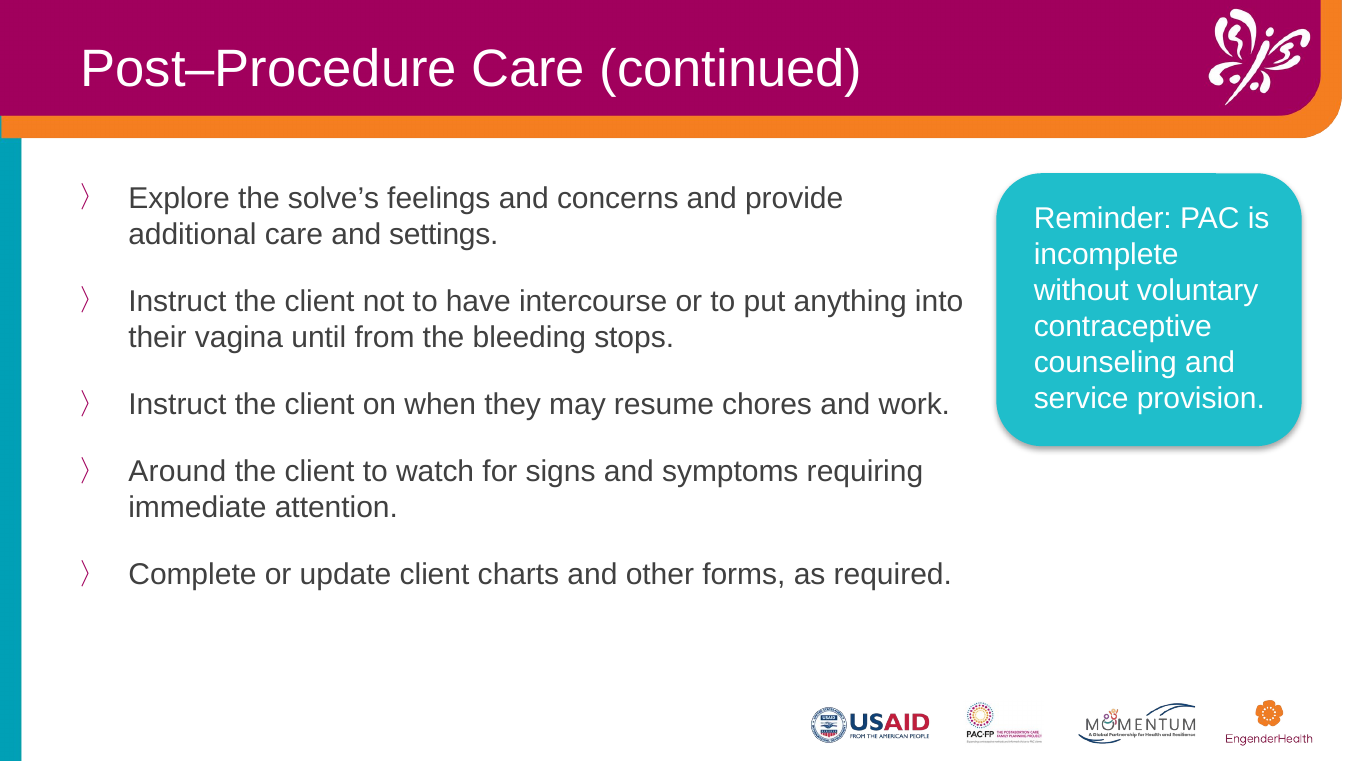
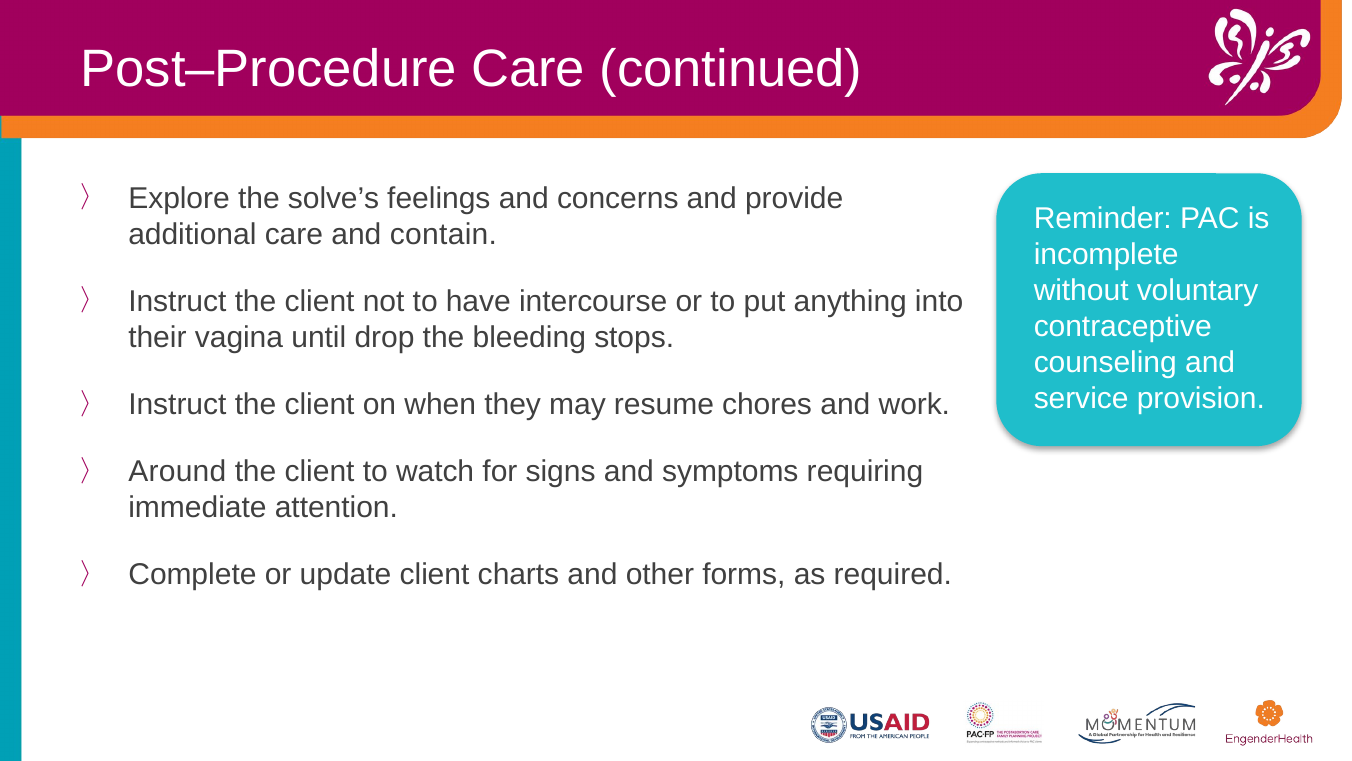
settings: settings -> contain
from: from -> drop
